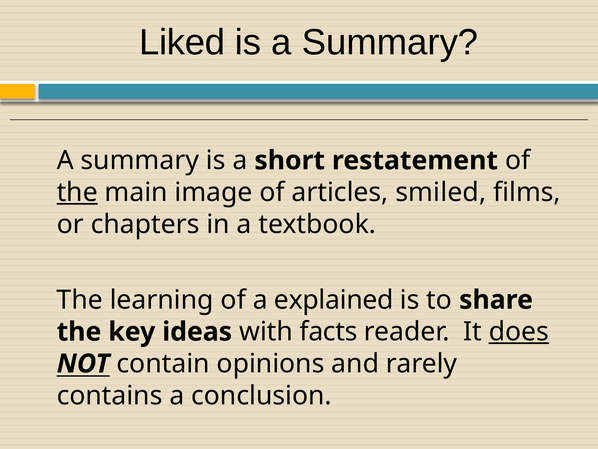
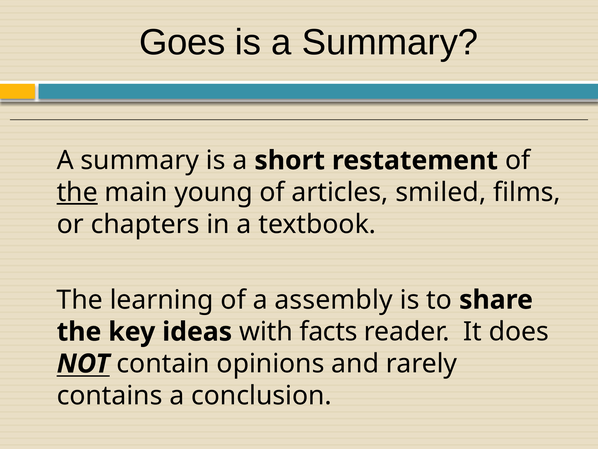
Liked: Liked -> Goes
image: image -> young
explained: explained -> assembly
does underline: present -> none
